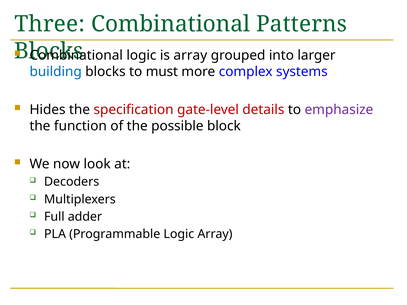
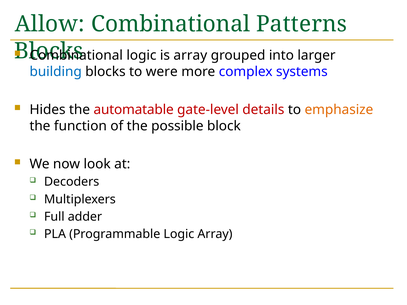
Three: Three -> Allow
must: must -> were
specification: specification -> automatable
emphasize colour: purple -> orange
